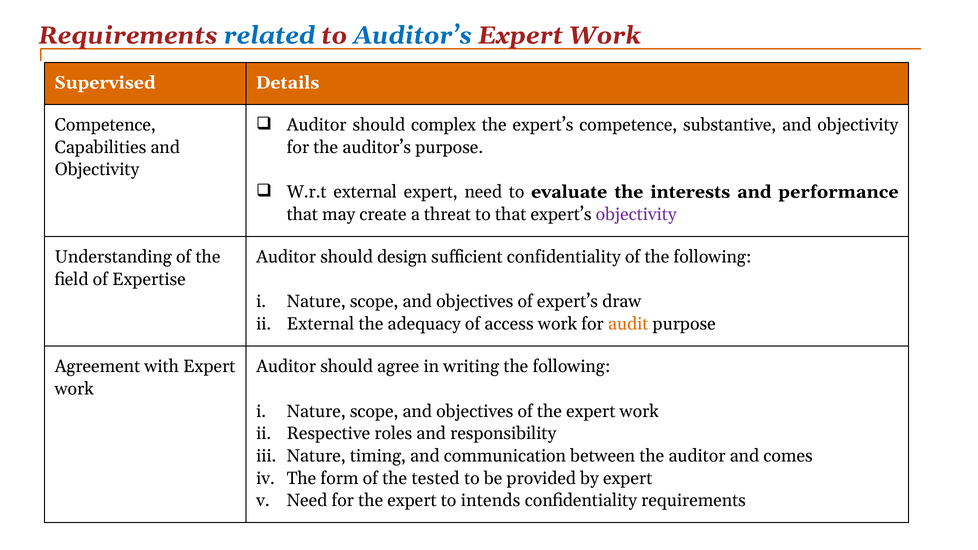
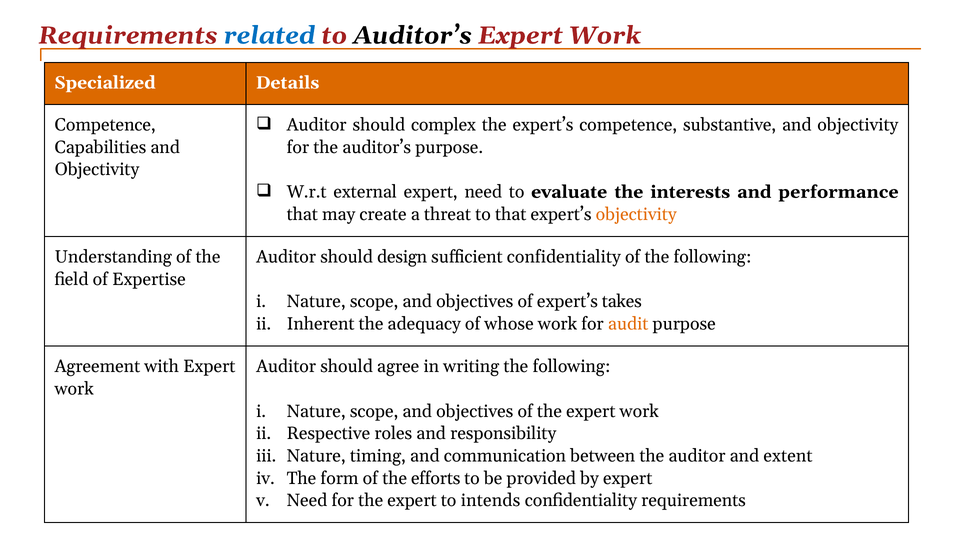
Auditor’s at (412, 35) colour: blue -> black
Supervised: Supervised -> Specialized
objectivity at (636, 214) colour: purple -> orange
draw: draw -> takes
External at (320, 324): External -> Inherent
access: access -> whose
comes: comes -> extent
tested: tested -> efforts
